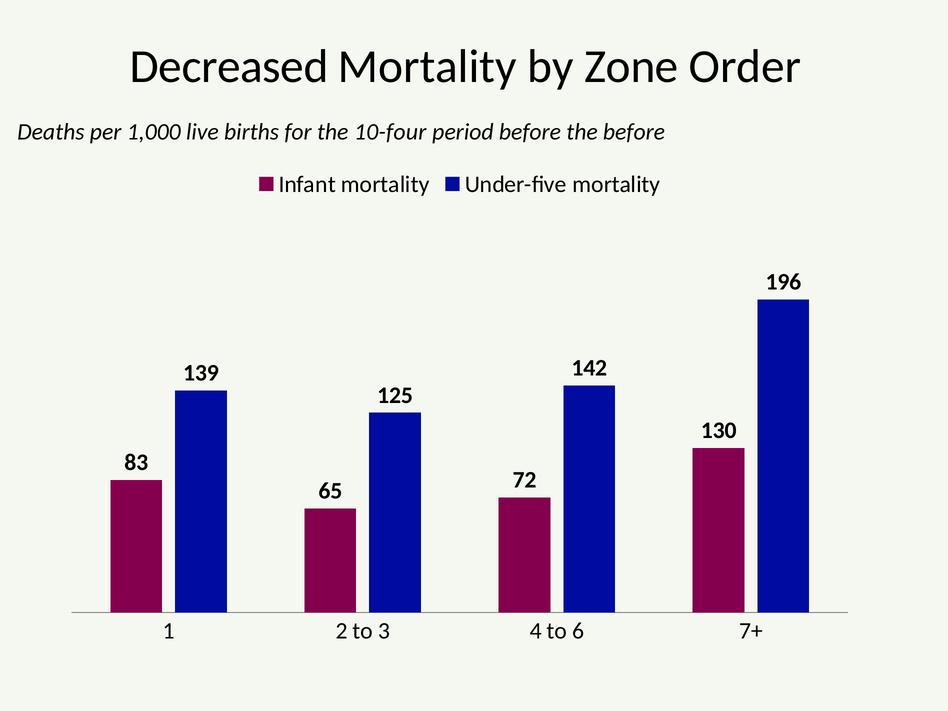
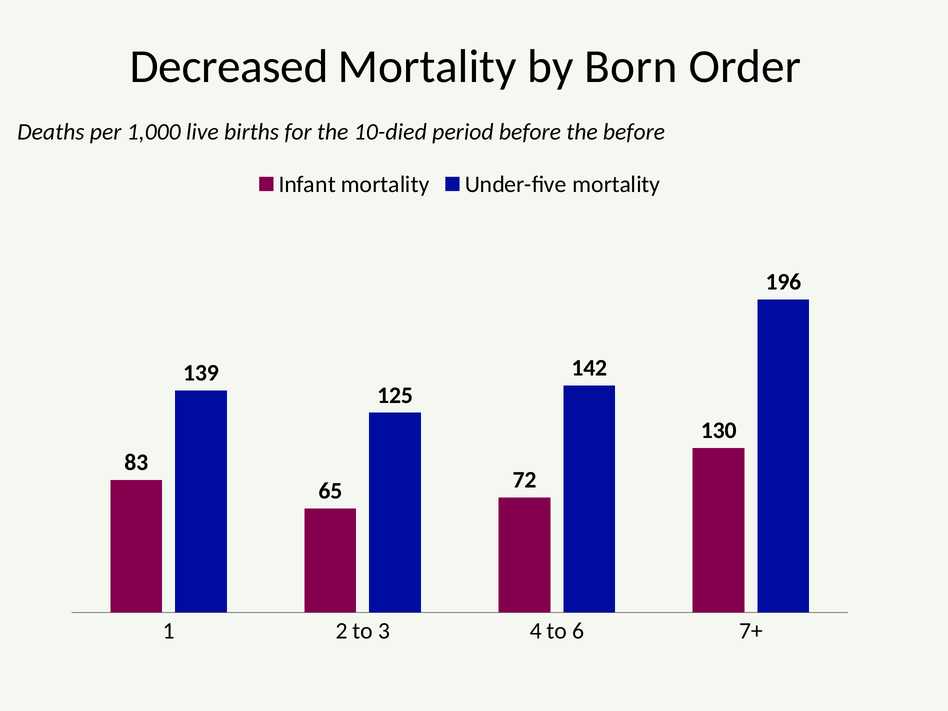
Zone: Zone -> Born
10-four: 10-four -> 10-died
